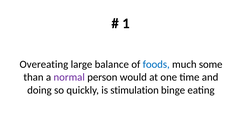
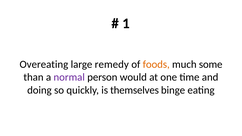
balance: balance -> remedy
foods colour: blue -> orange
stimulation: stimulation -> themselves
